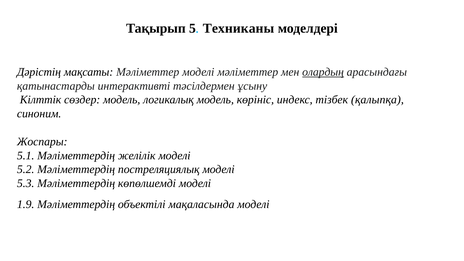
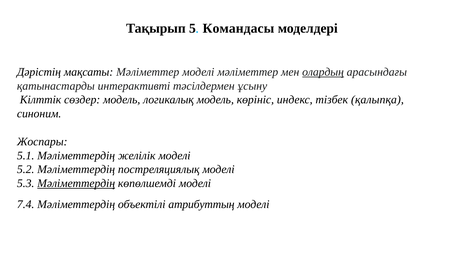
Техниканы: Техниканы -> Командасы
Мәліметтердің at (76, 183) underline: none -> present
1.9: 1.9 -> 7.4
мақаласында: мақаласында -> атрибуттың
